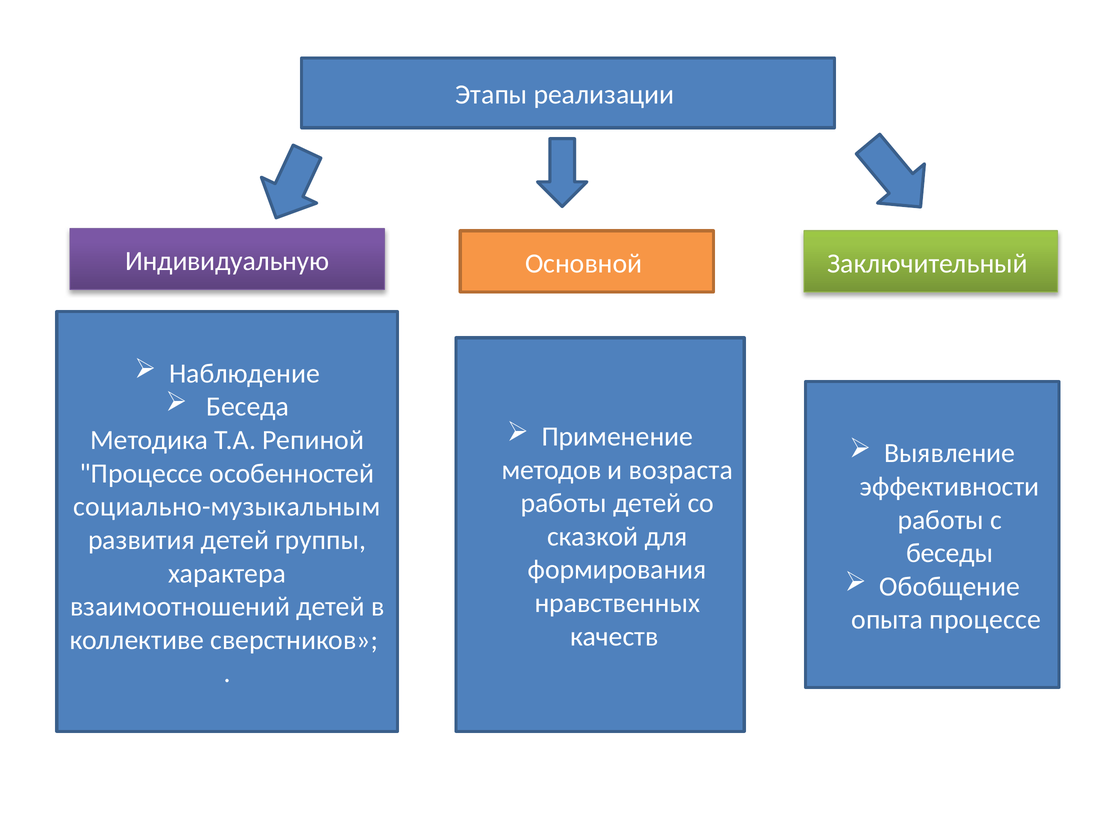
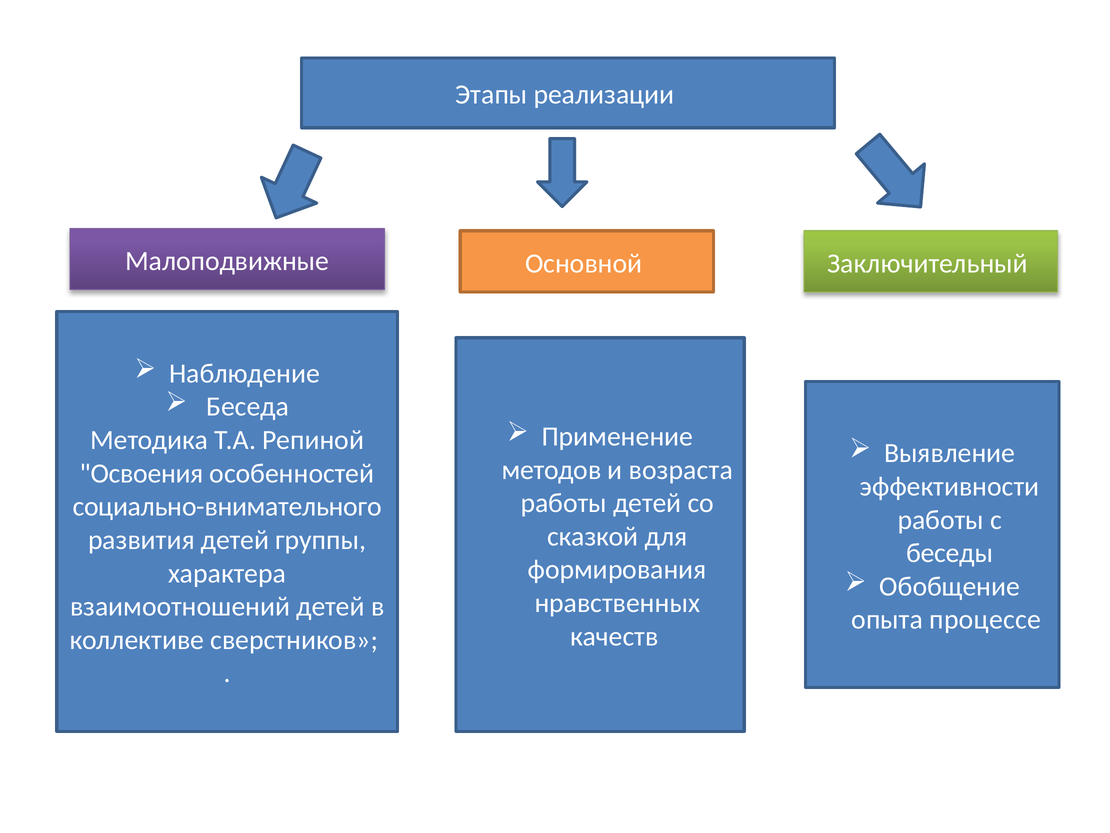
Индивидуальную: Индивидуальную -> Малоподвижные
Процессе at (142, 473): Процессе -> Освоения
социально-музыкальным: социально-музыкальным -> социально-внимательного
